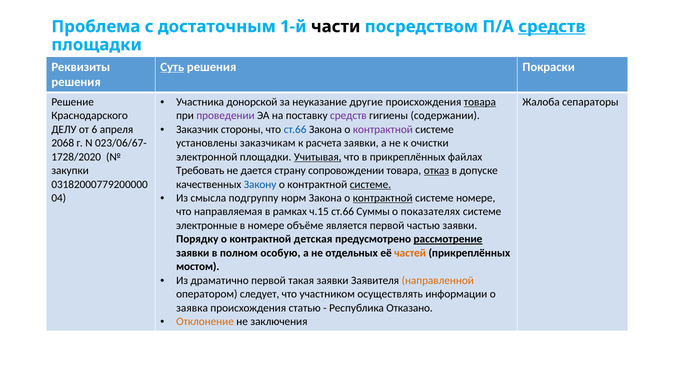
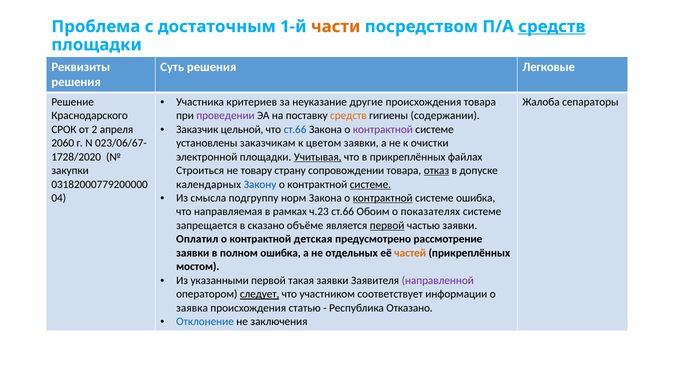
части colour: black -> orange
Суть underline: present -> none
Покраски: Покраски -> Легковые
донорской: донорской -> критериев
товара at (480, 102) underline: present -> none
средств at (348, 116) colour: purple -> orange
стороны: стороны -> цельной
ДЕЛУ: ДЕЛУ -> СРОК
6: 6 -> 2
2068: 2068 -> 2060
расчета: расчета -> цветом
Требовать: Требовать -> Строиться
дается: дается -> товару
качественных: качественных -> календарных
системе номере: номере -> ошибка
ч.15: ч.15 -> ч.23
Суммы: Суммы -> Обоим
электронные: электронные -> запрещается
в номере: номере -> сказано
первой at (387, 226) underline: none -> present
Порядку: Порядку -> Оплатил
рассмотрение underline: present -> none
полном особую: особую -> ошибка
драматично: драматично -> указанными
направленной colour: orange -> purple
следует underline: none -> present
осуществлять: осуществлять -> соответствует
Отклонение colour: orange -> blue
